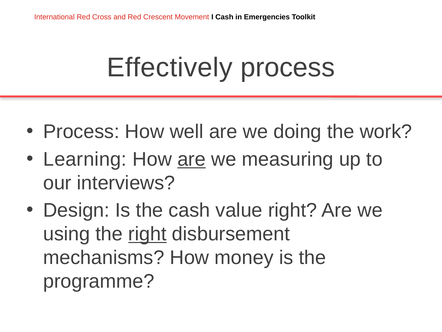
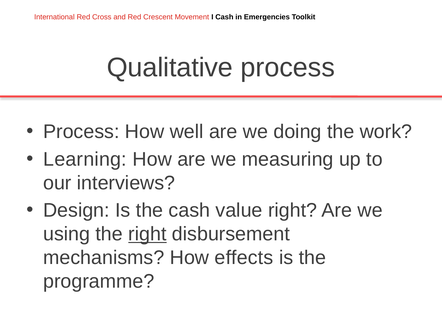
Effectively: Effectively -> Qualitative
are at (192, 159) underline: present -> none
money: money -> effects
